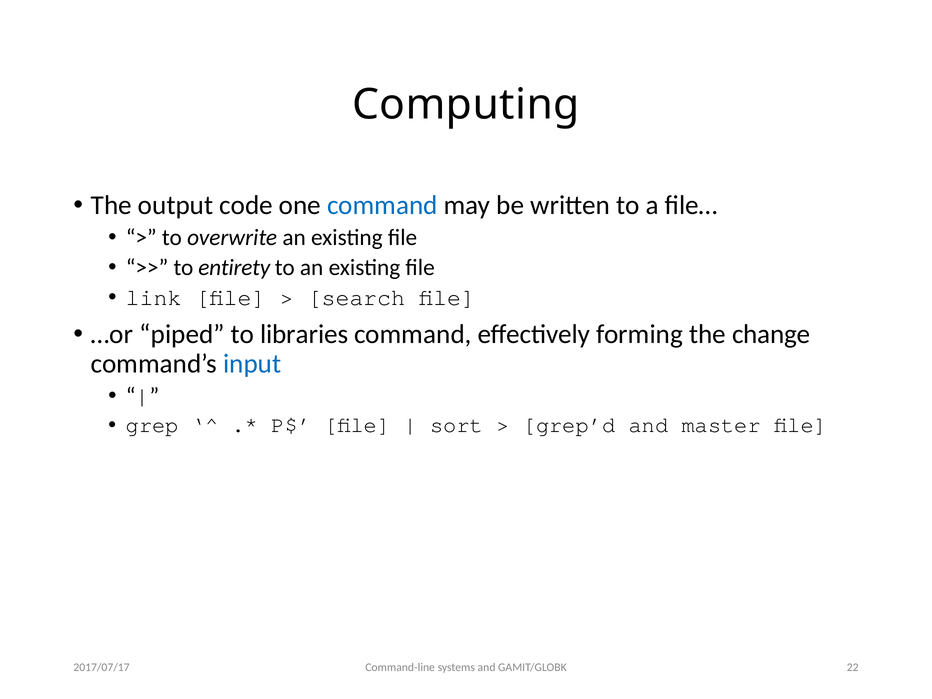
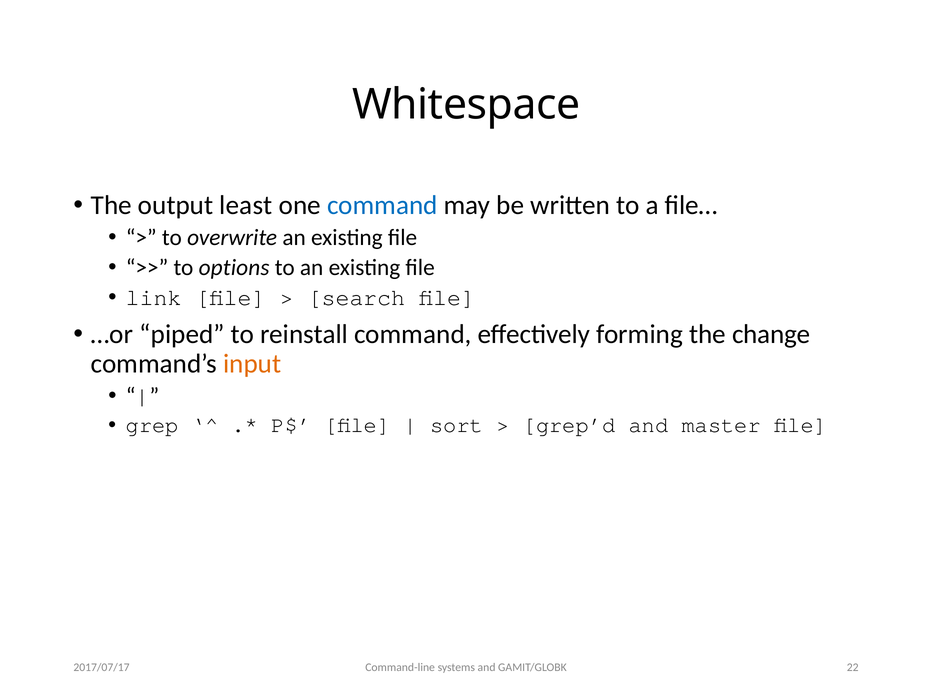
Computing: Computing -> Whitespace
code: code -> least
entirety: entirety -> options
libraries: libraries -> reinstall
input colour: blue -> orange
